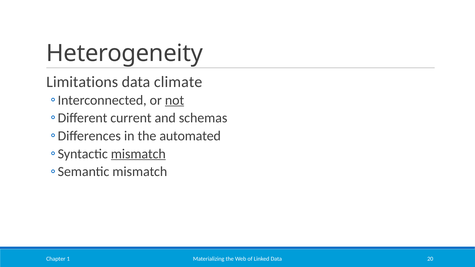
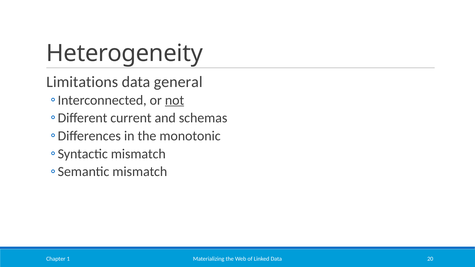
climate: climate -> general
automated: automated -> monotonic
mismatch at (138, 154) underline: present -> none
